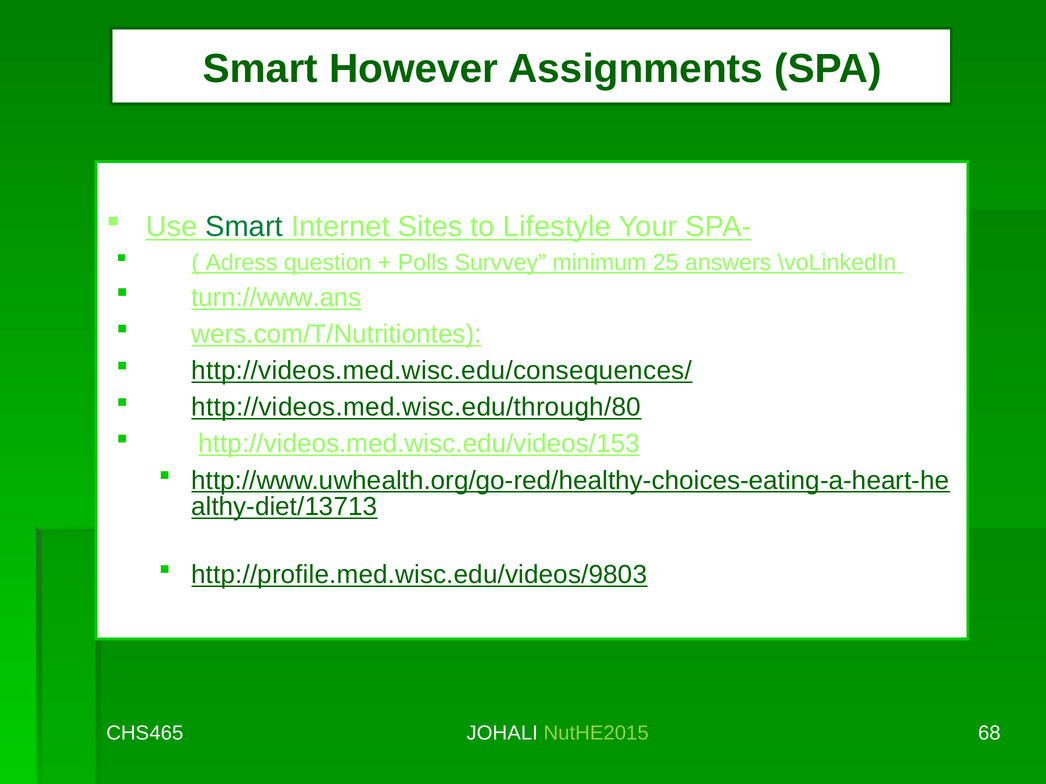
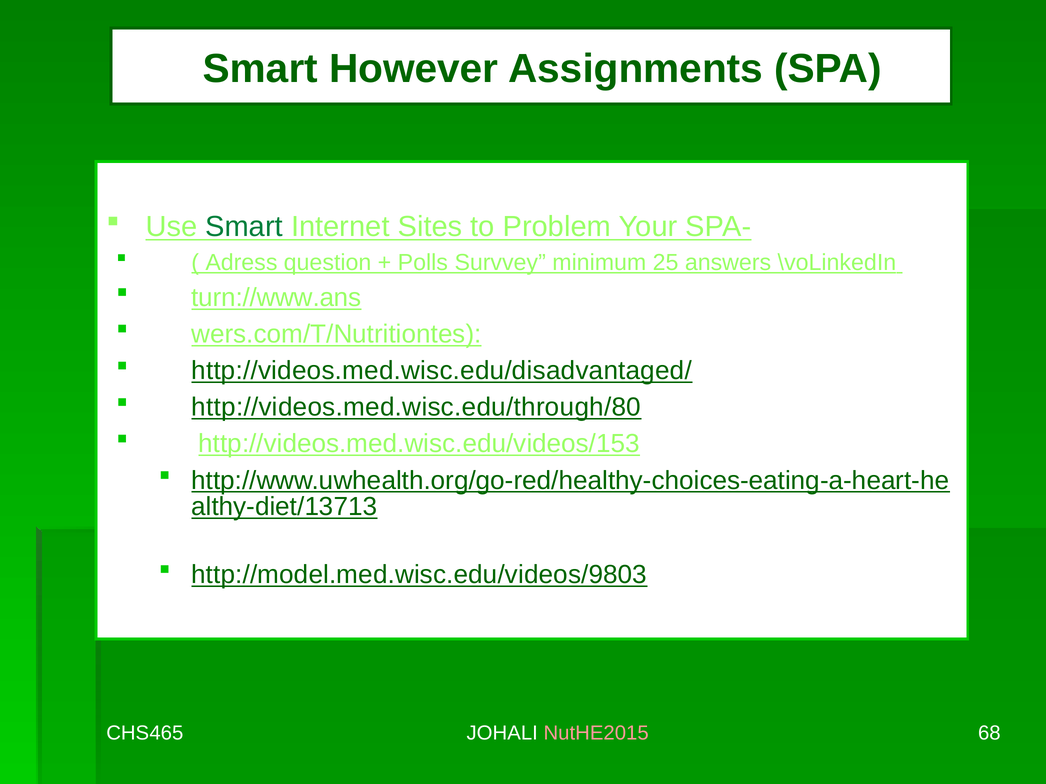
Lifestyle: Lifestyle -> Problem
http://videos.med.wisc.edu/consequences/: http://videos.med.wisc.edu/consequences/ -> http://videos.med.wisc.edu/disadvantaged/
http://profile.med.wisc.edu/videos/9803: http://profile.med.wisc.edu/videos/9803 -> http://model.med.wisc.edu/videos/9803
NutHE2015 colour: light green -> pink
